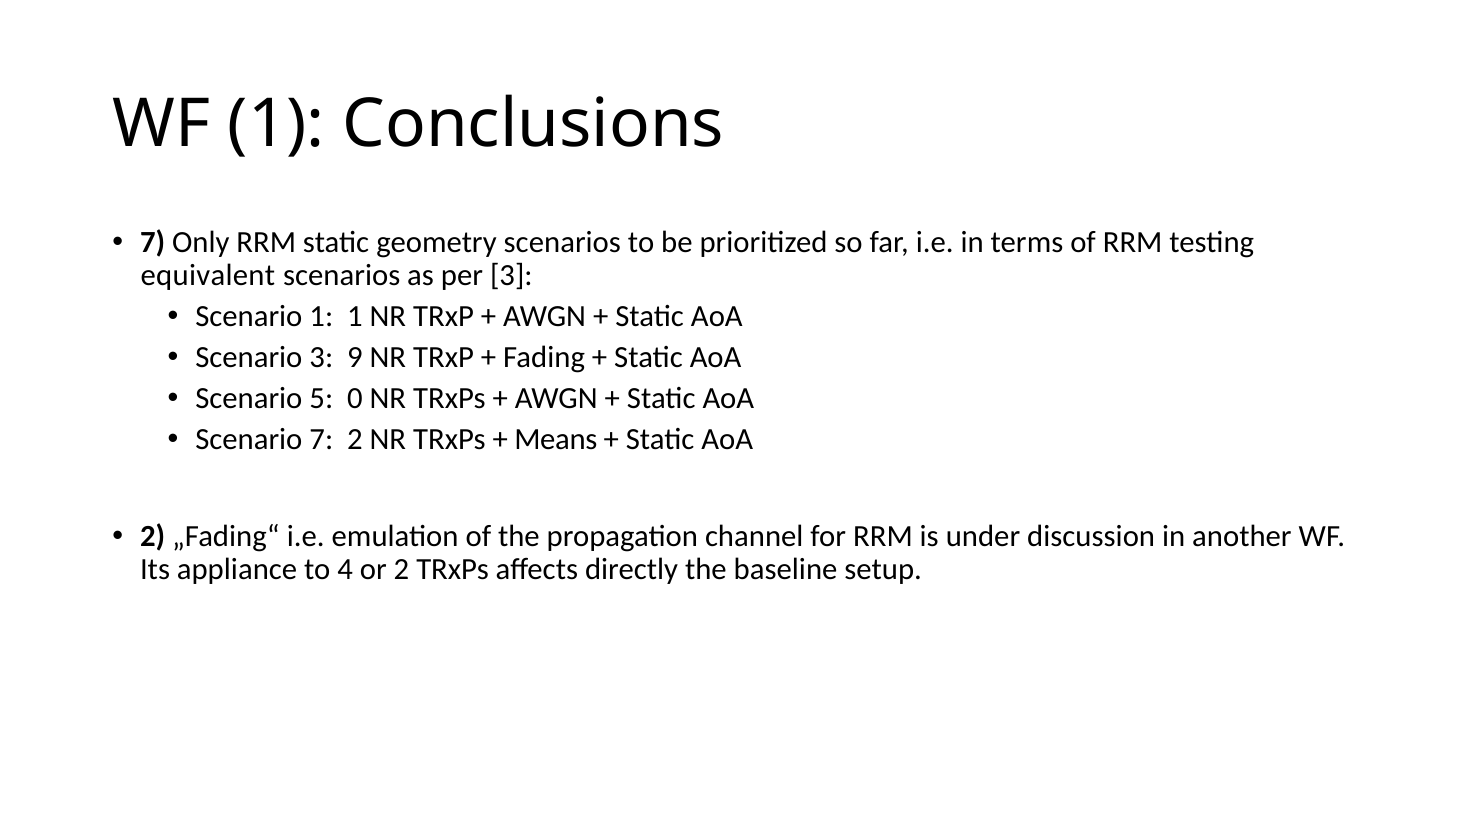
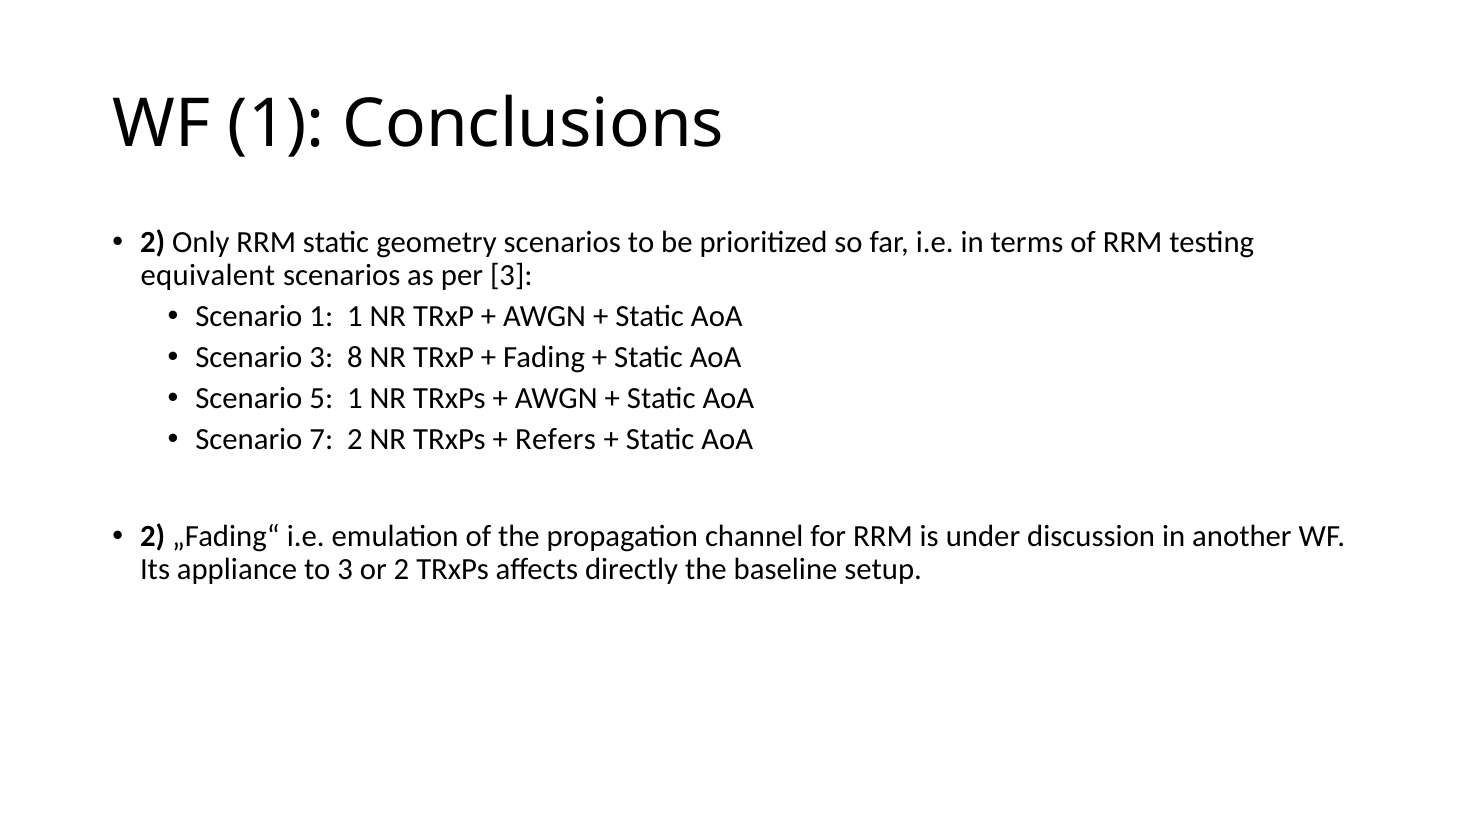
7 at (153, 243): 7 -> 2
9: 9 -> 8
5 0: 0 -> 1
Means: Means -> Refers
to 4: 4 -> 3
